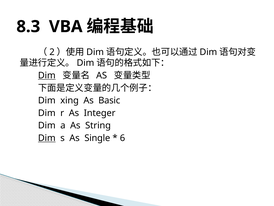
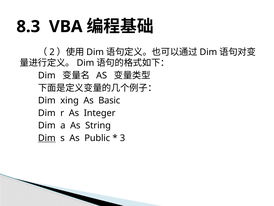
Dim at (47, 75) underline: present -> none
Single: Single -> Public
6: 6 -> 3
